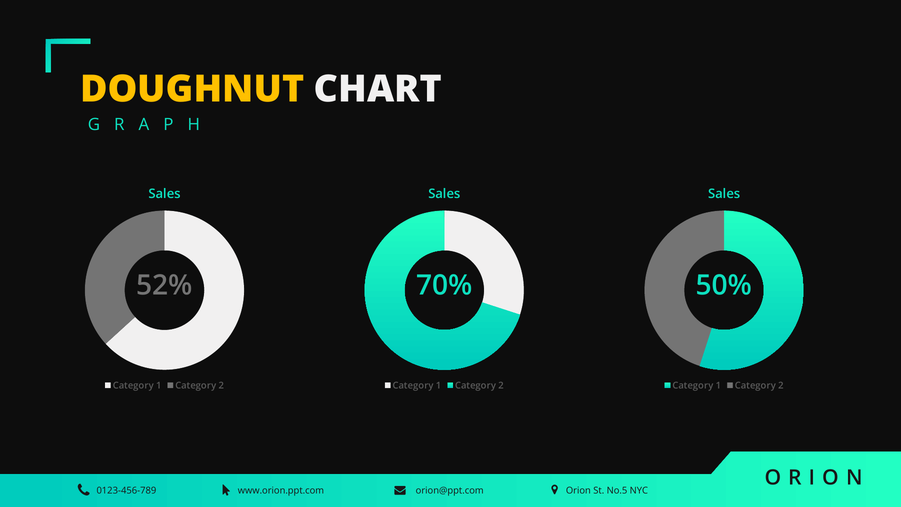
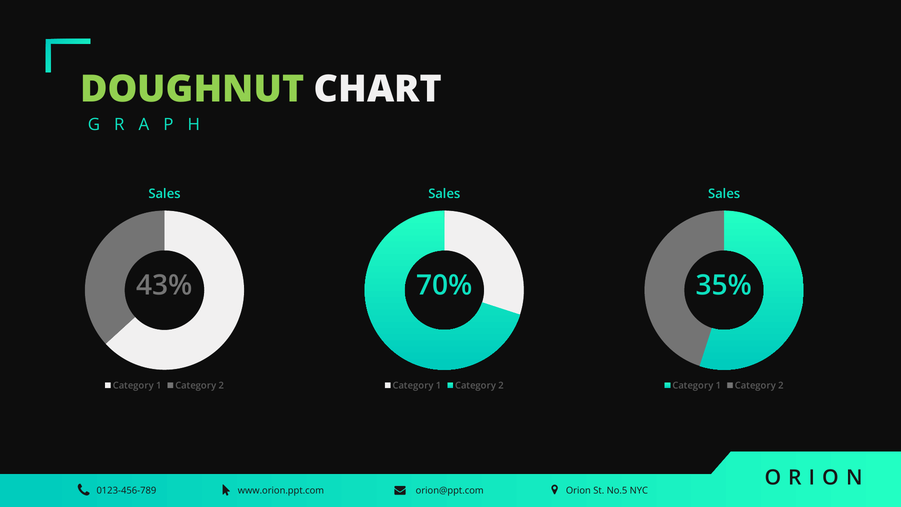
DOUGHNUT colour: yellow -> light green
52%: 52% -> 43%
50%: 50% -> 35%
